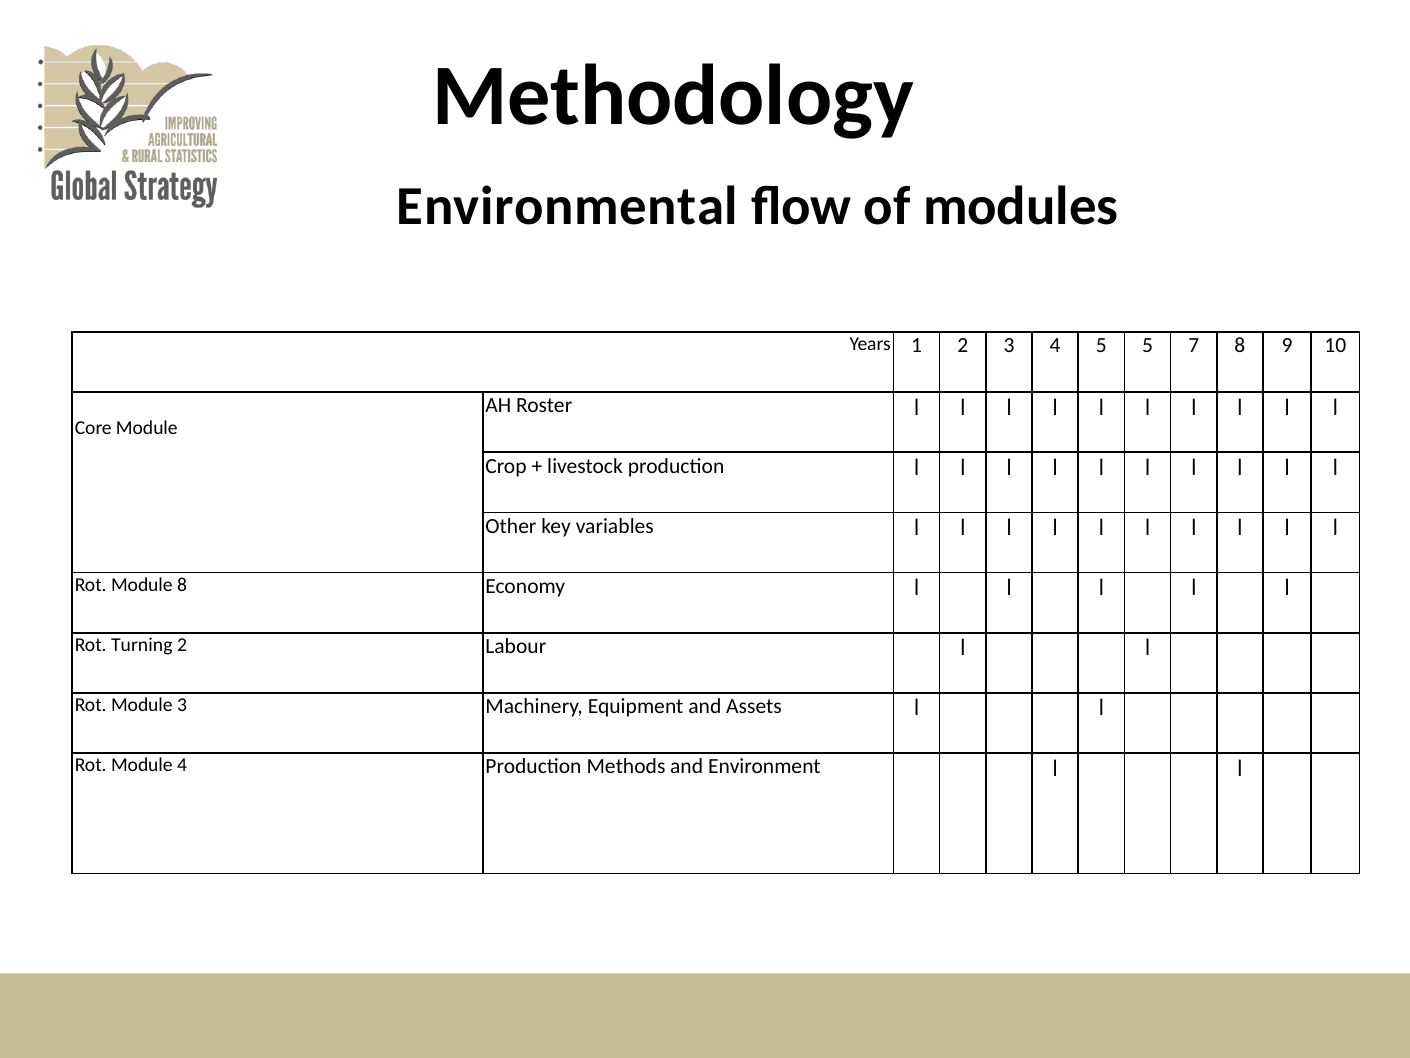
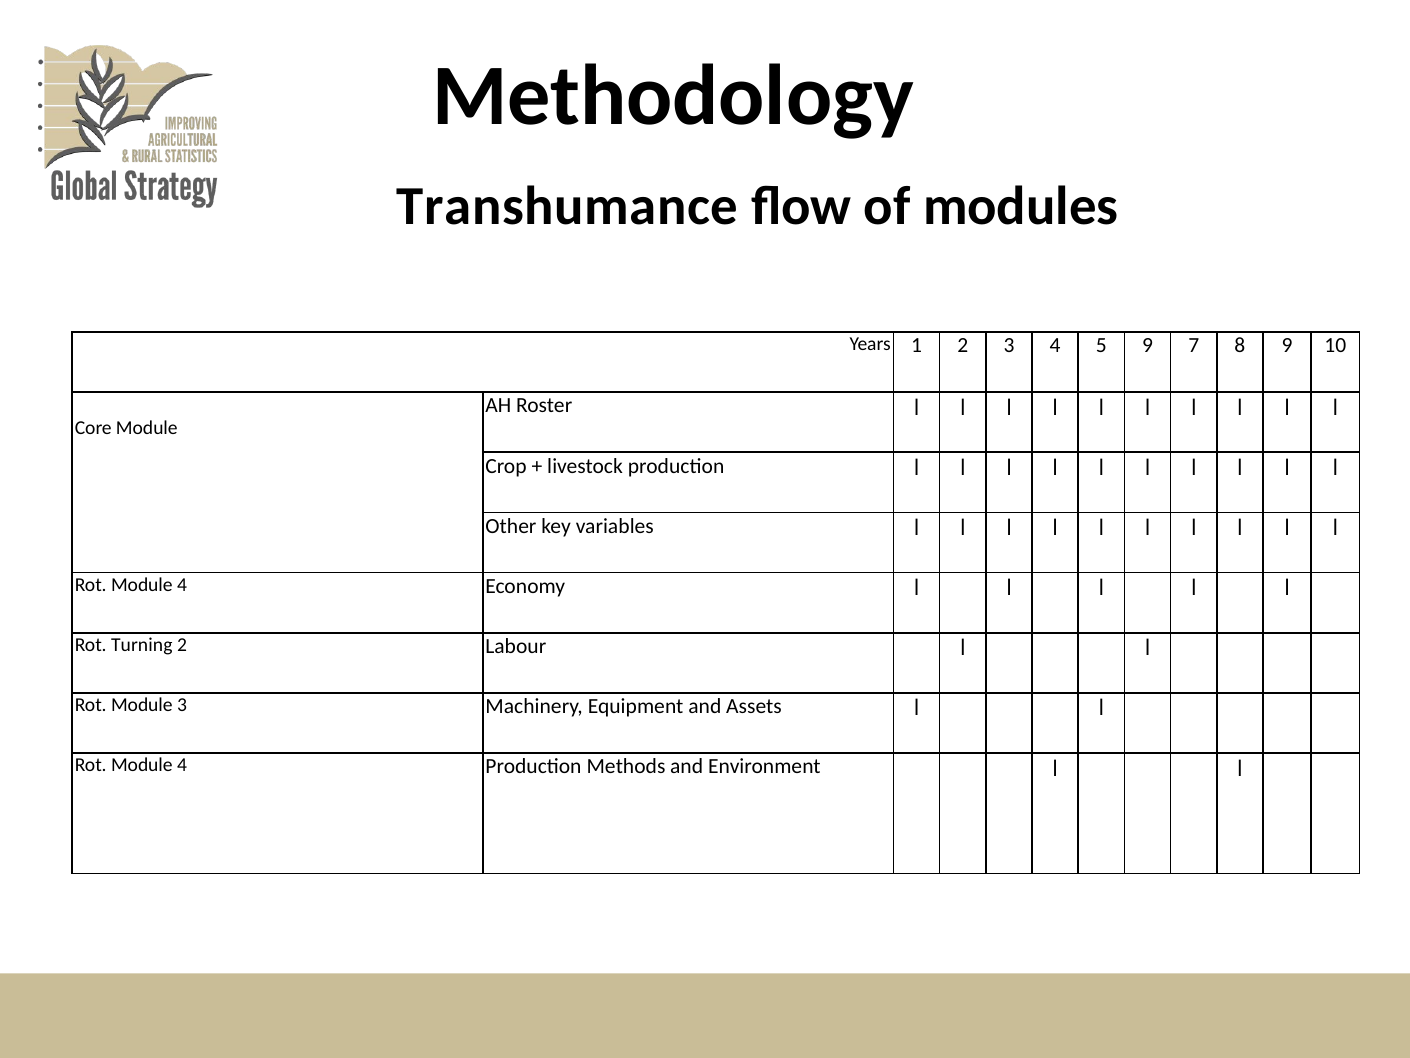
Environmental: Environmental -> Transhumance
5 5: 5 -> 9
8 at (182, 584): 8 -> 4
